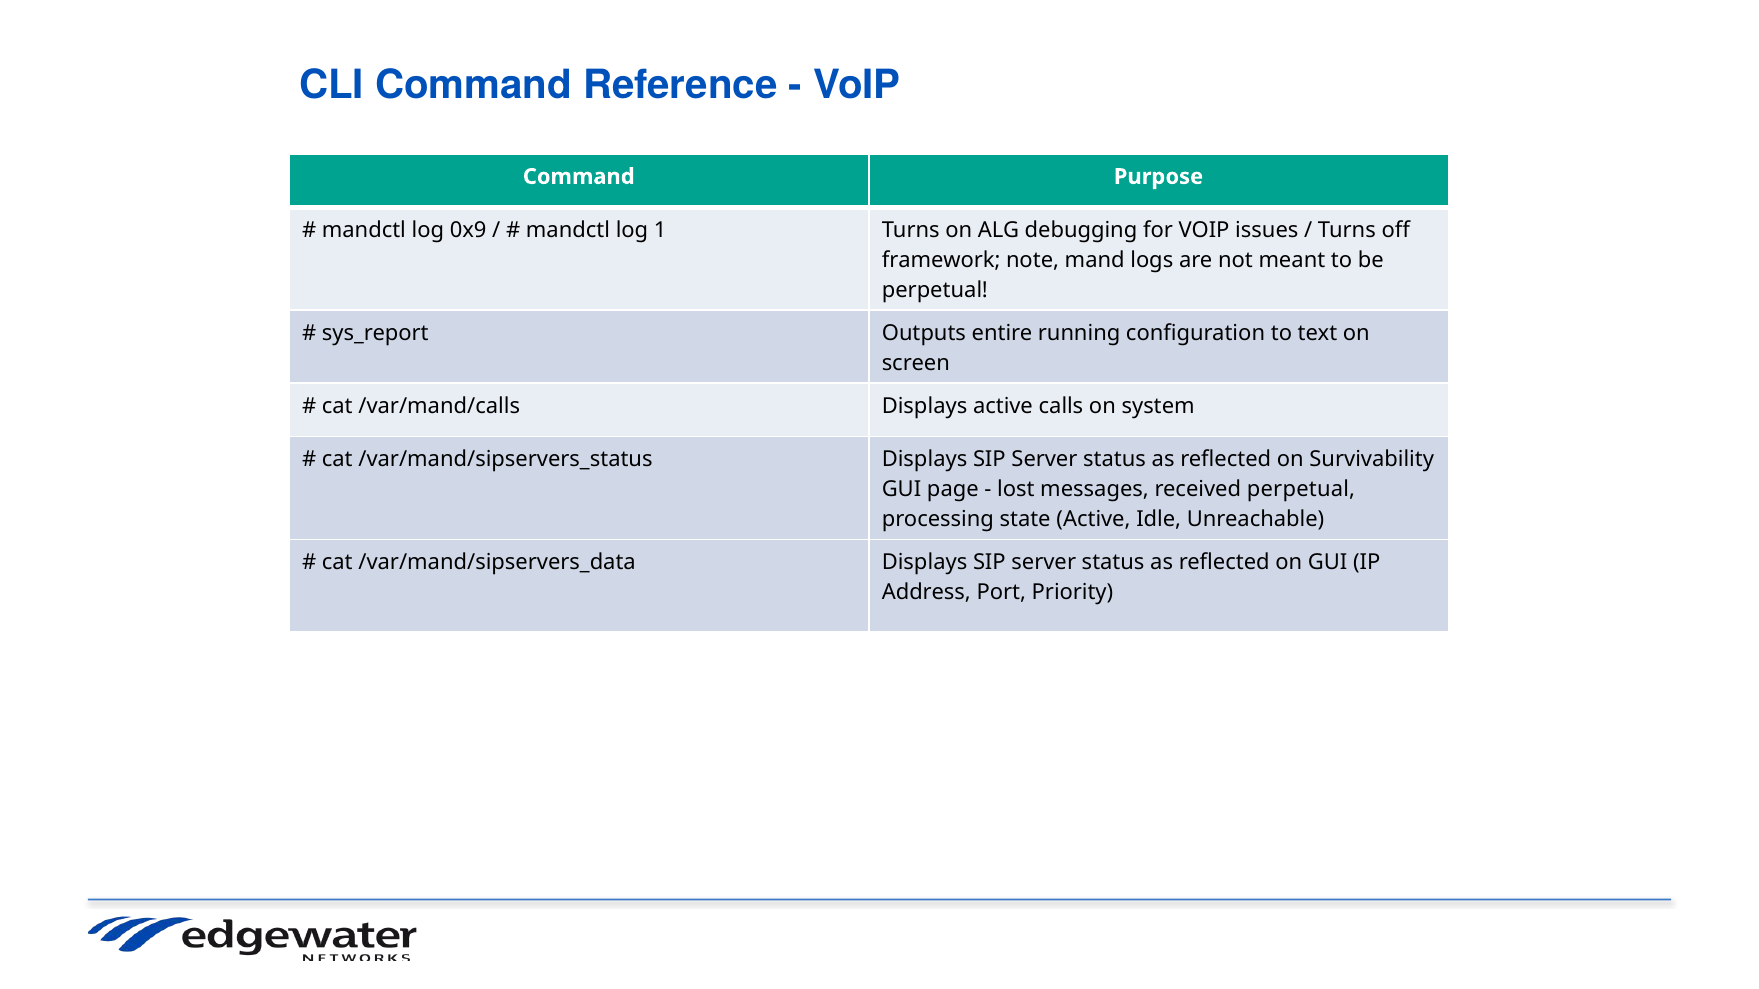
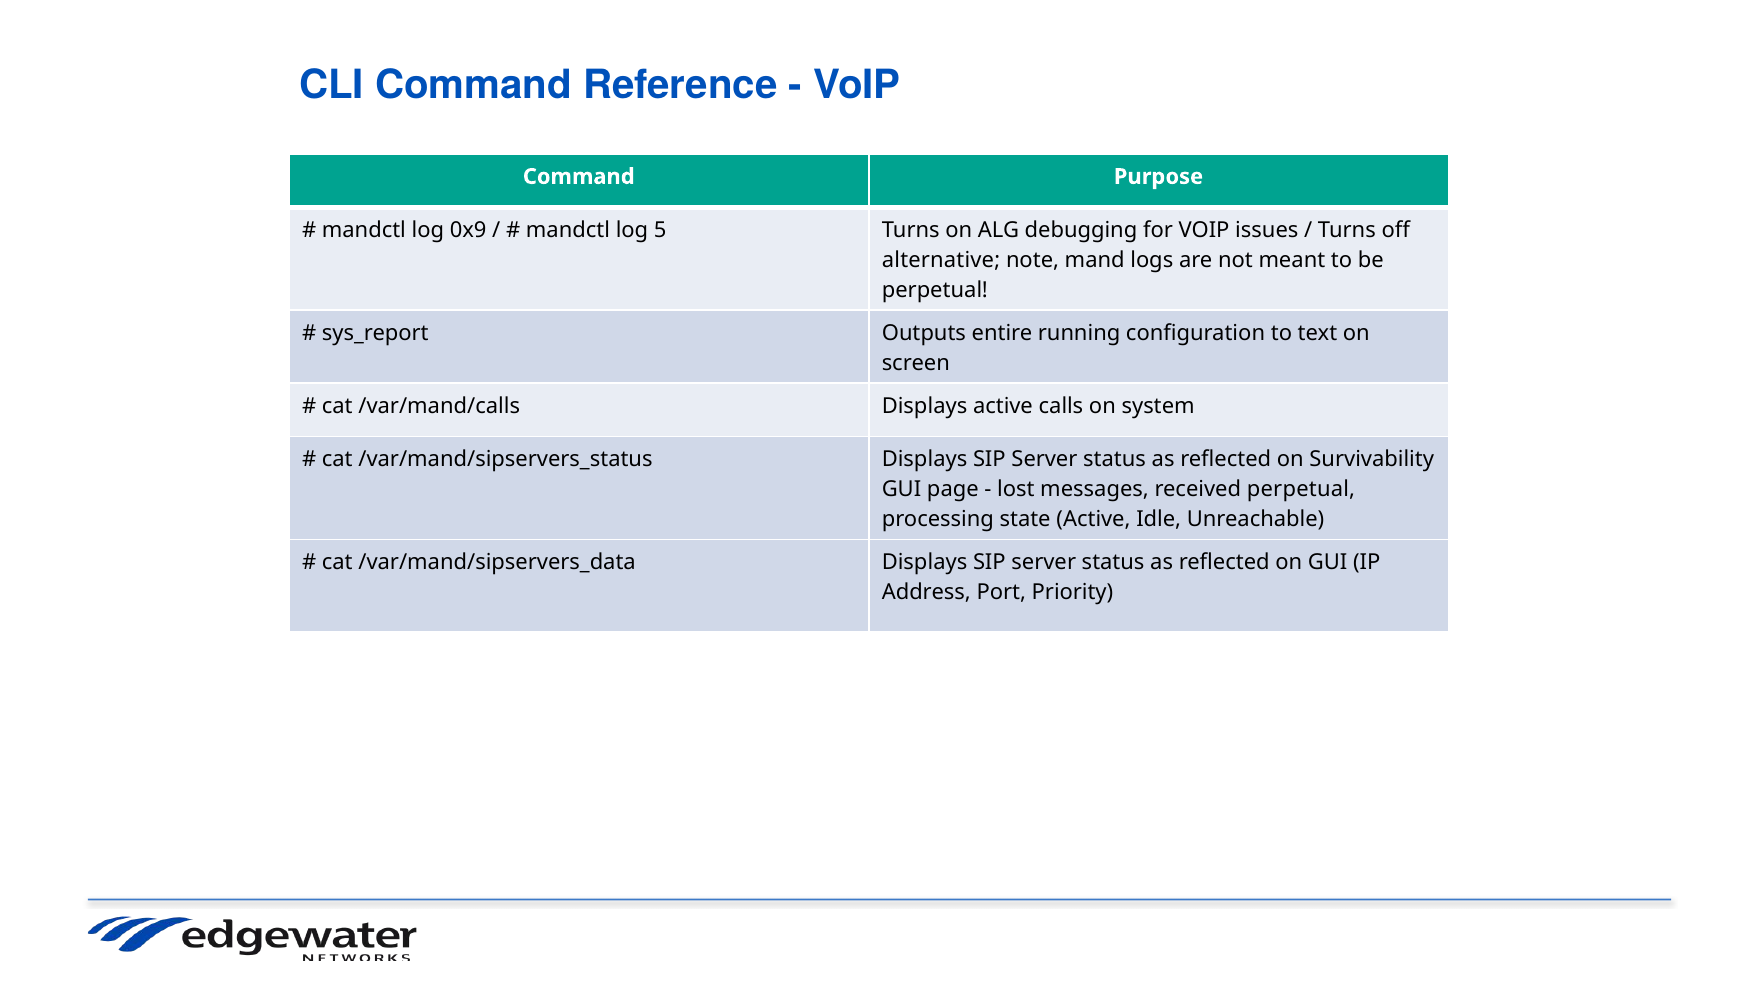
1: 1 -> 5
framework: framework -> alternative
